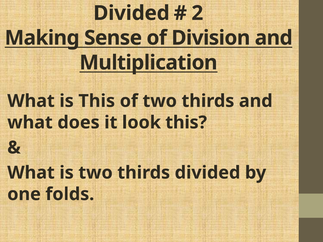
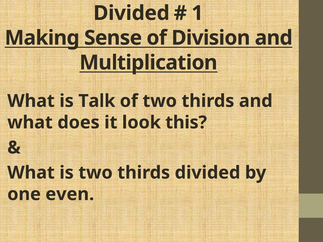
2: 2 -> 1
is This: This -> Talk
folds: folds -> even
